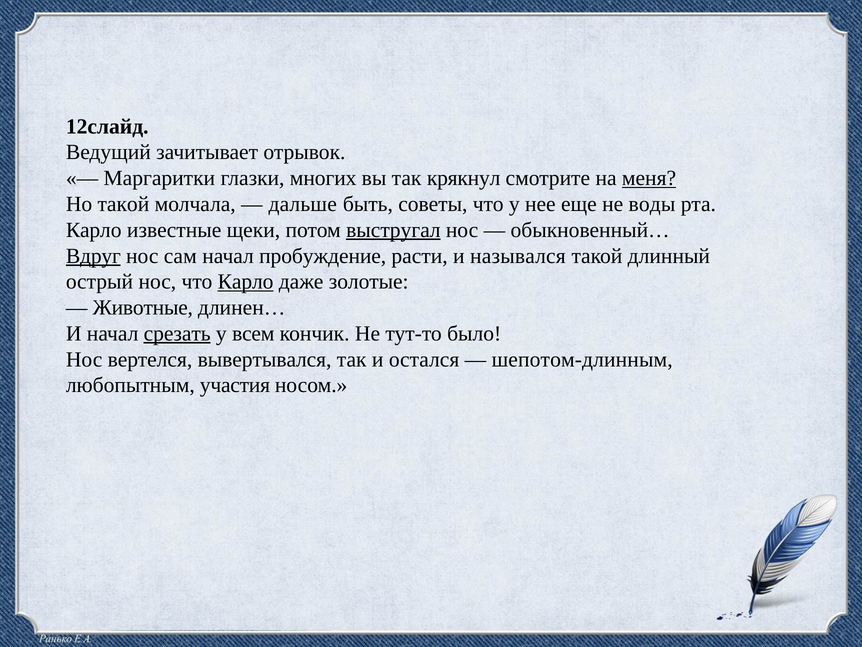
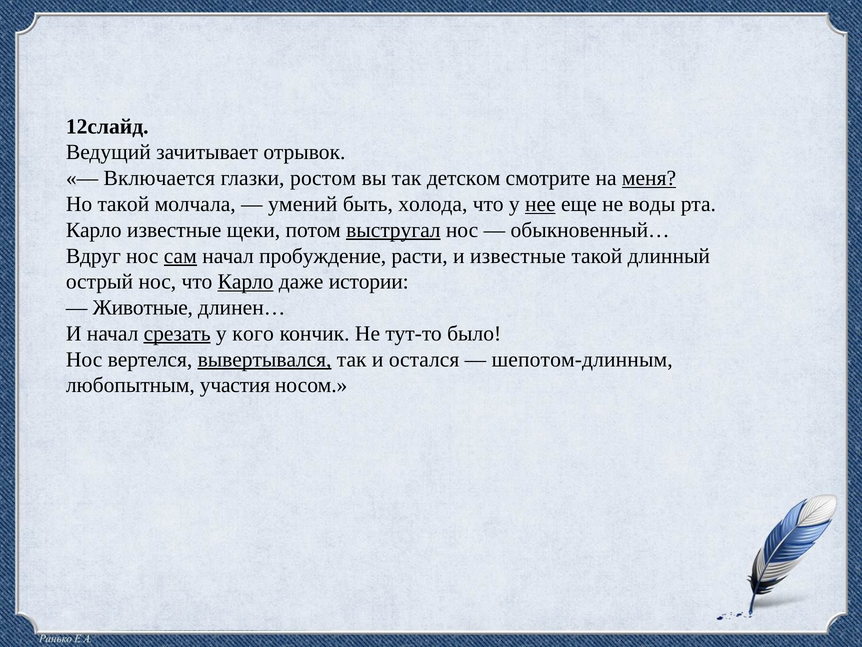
Маргаритки: Маргаритки -> Включается
многих: многих -> ростом
крякнул: крякнул -> детском
дальше: дальше -> умений
советы: советы -> холода
нее underline: none -> present
Вдруг underline: present -> none
сам underline: none -> present
и назывался: назывался -> известные
золотые: золотые -> истории
всем: всем -> кого
вывертывался underline: none -> present
